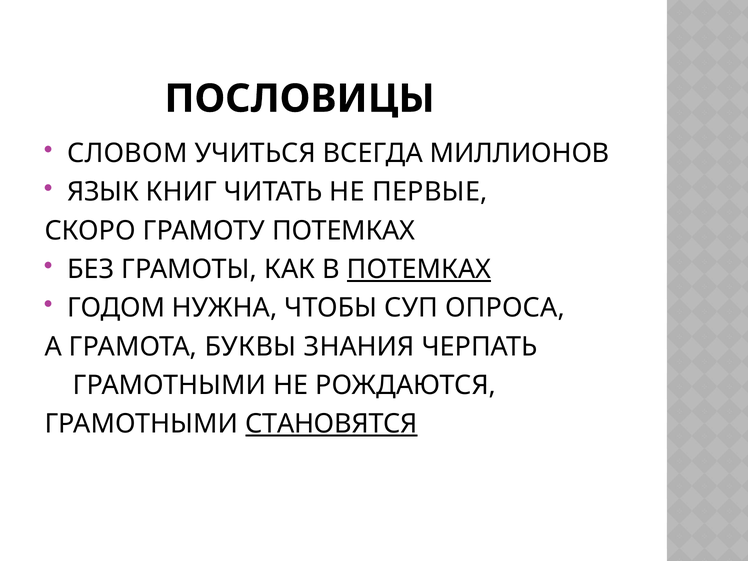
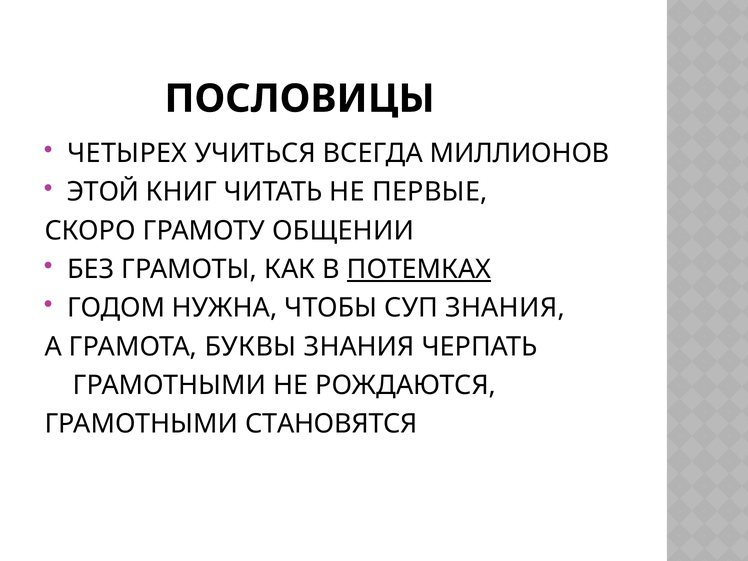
СЛОВОМ: СЛОВОМ -> ЧЕТЫРЕХ
ЯЗЫК: ЯЗЫК -> ЭТОЙ
ГРАМОТУ ПОТЕМКАХ: ПОТЕМКАХ -> ОБЩЕНИИ
СУП ОПРОСА: ОПРОСА -> ЗНАНИЯ
СТАНОВЯТСЯ underline: present -> none
